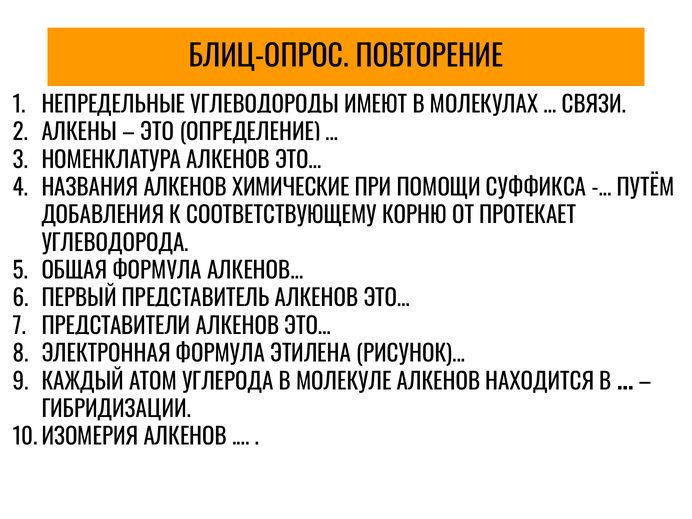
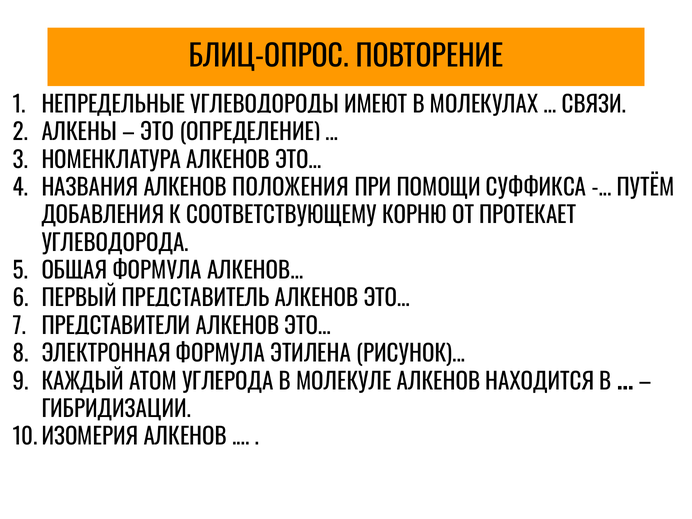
ХИМИЧЕСКИЕ: ХИМИЧЕСКИЕ -> ПОЛОЖЕНИЯ
